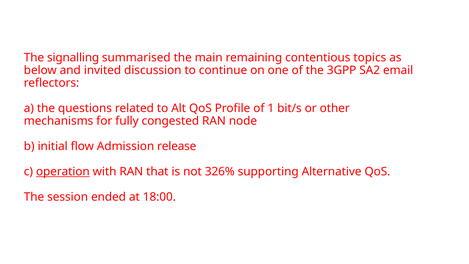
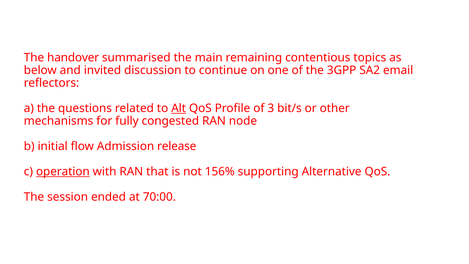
signalling: signalling -> handover
Alt underline: none -> present
1: 1 -> 3
326%: 326% -> 156%
18:00: 18:00 -> 70:00
